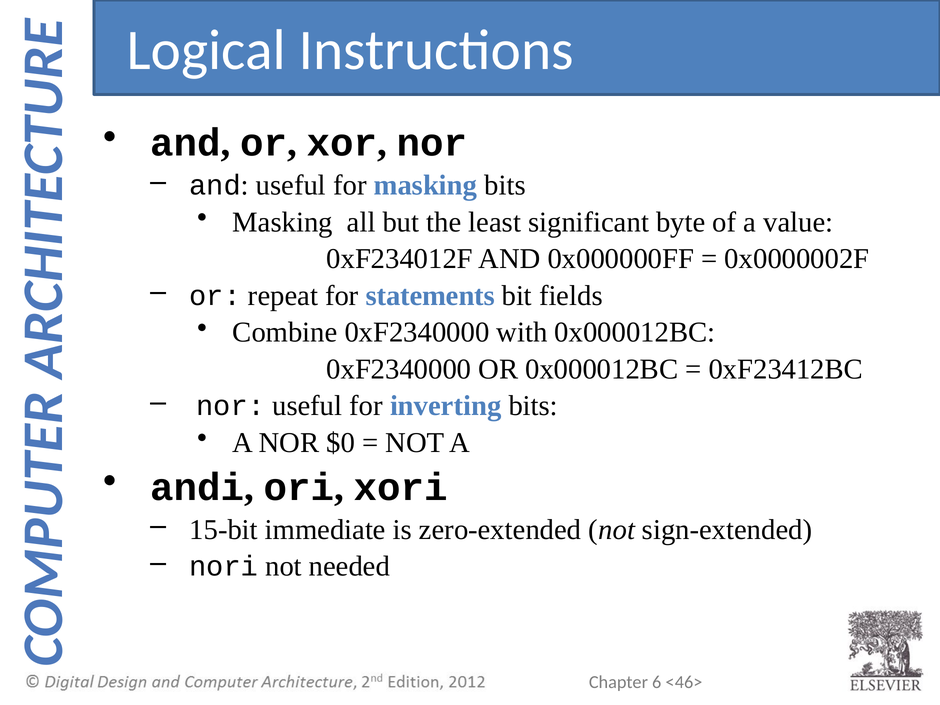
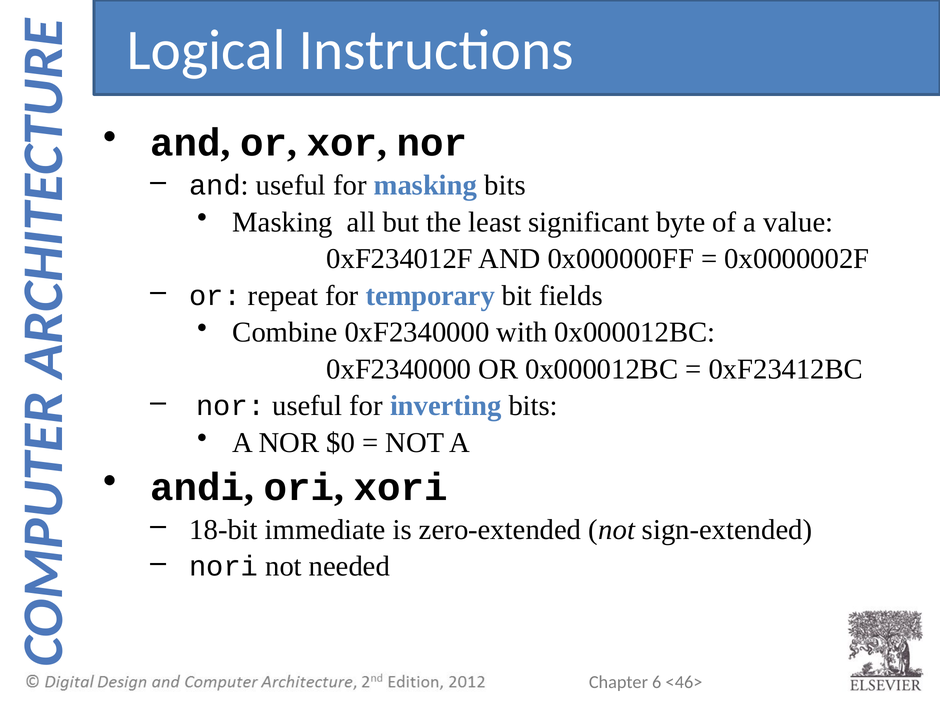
statements: statements -> temporary
15-bit: 15-bit -> 18-bit
